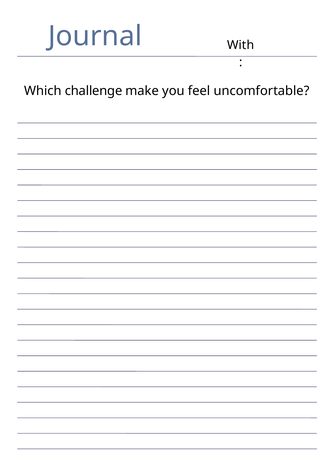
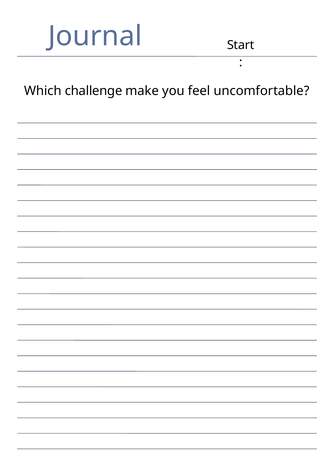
With: With -> Start
